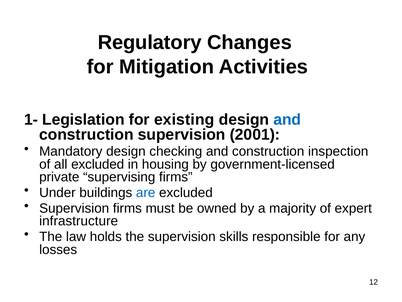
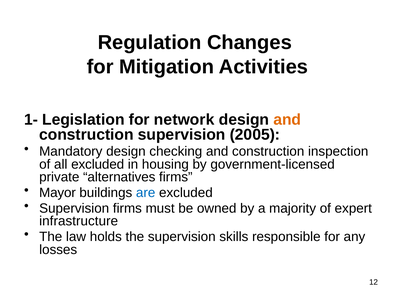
Regulatory: Regulatory -> Regulation
existing: existing -> network
and at (287, 119) colour: blue -> orange
2001: 2001 -> 2005
supervising: supervising -> alternatives
Under: Under -> Mayor
